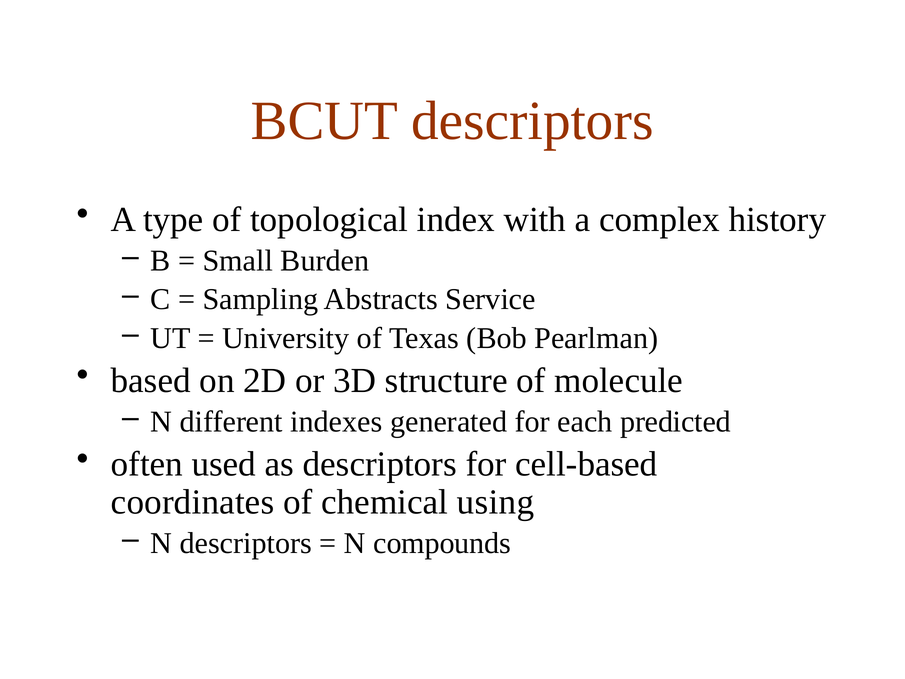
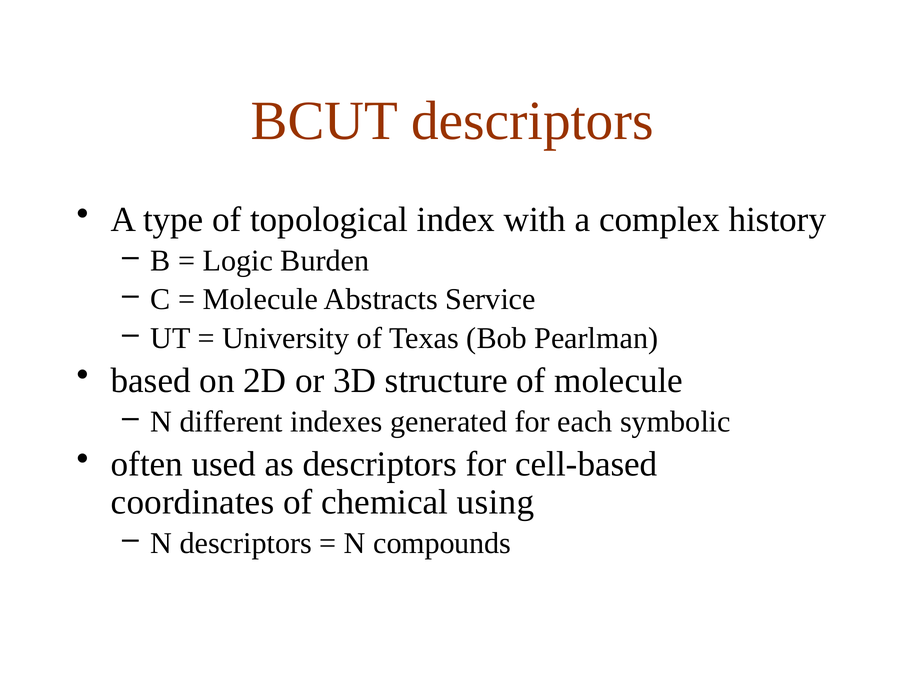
Small: Small -> Logic
Sampling at (260, 299): Sampling -> Molecule
predicted: predicted -> symbolic
